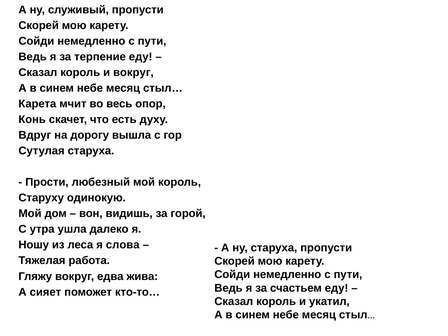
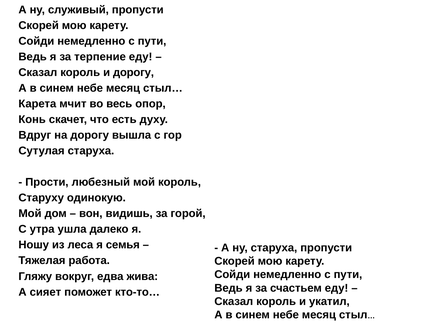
и вокруг: вокруг -> дорогу
слова: слова -> семья
